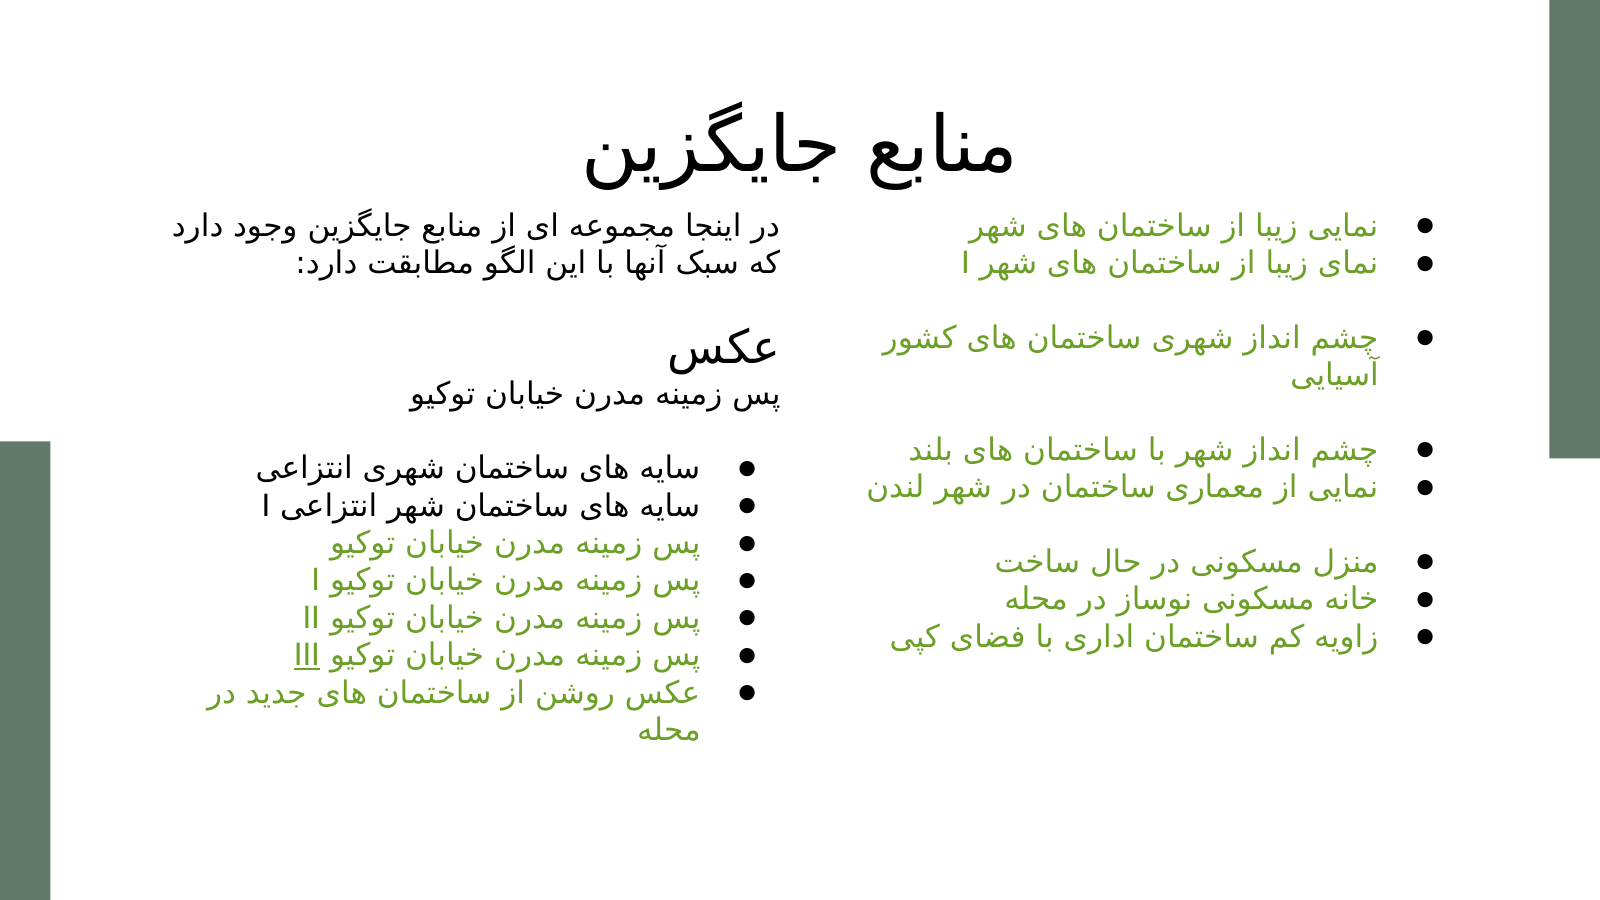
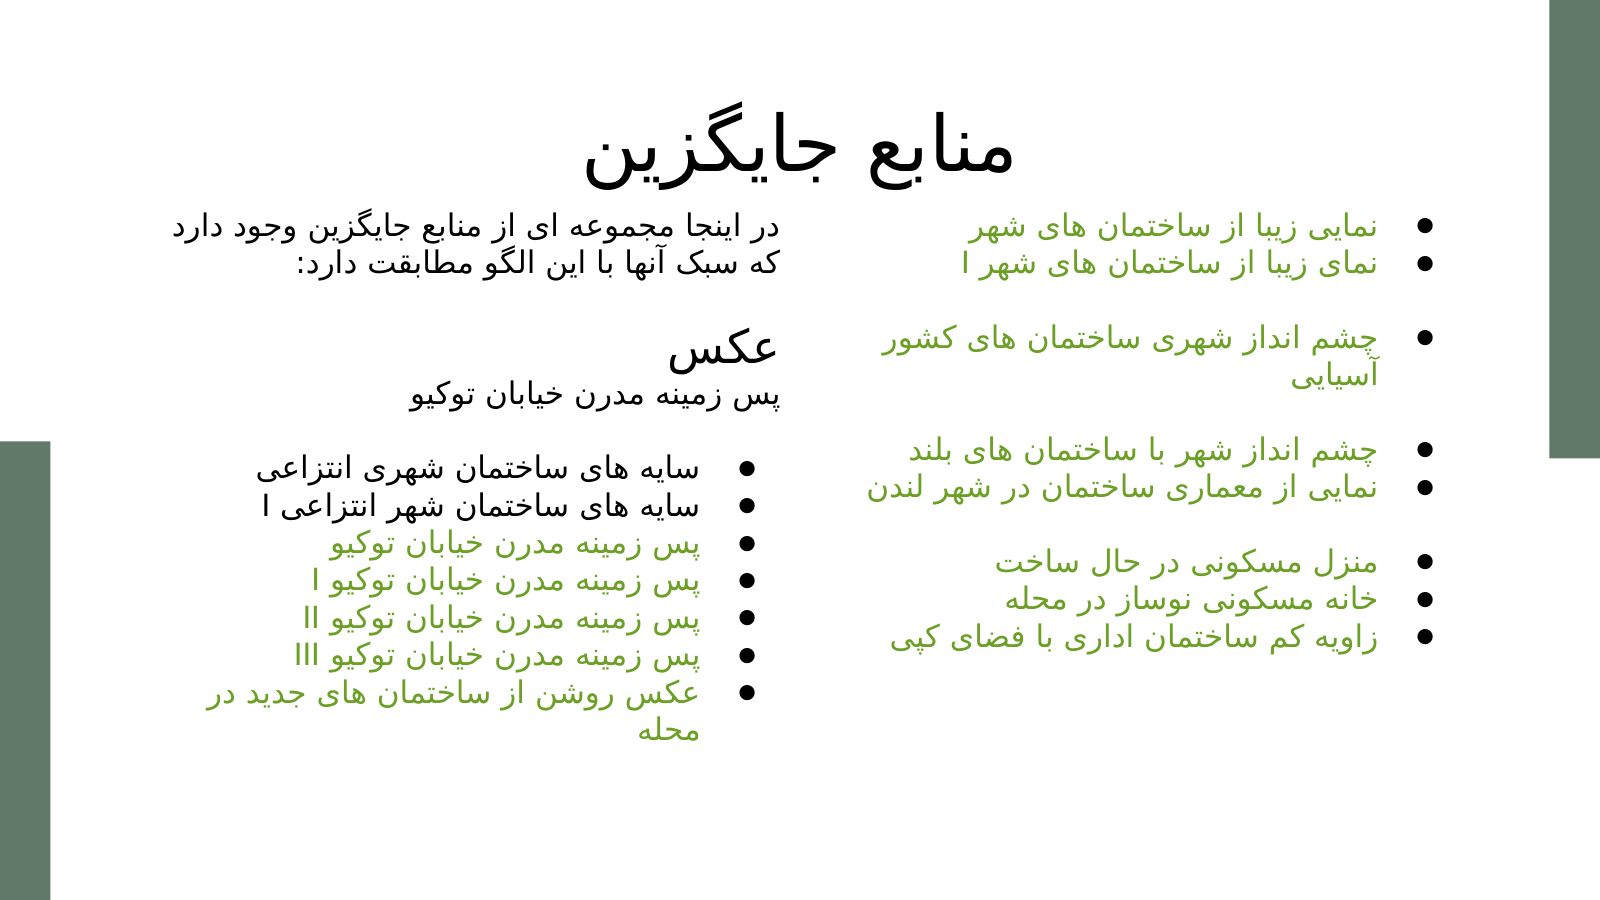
III underline: present -> none
